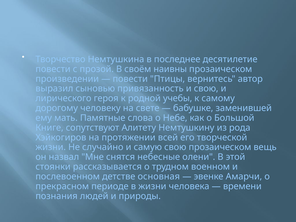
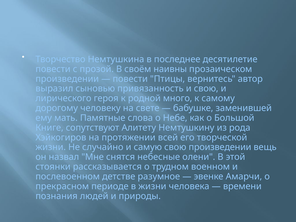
учебы: учебы -> много
свою прозаическом: прозаическом -> произведении
основная: основная -> разумное
